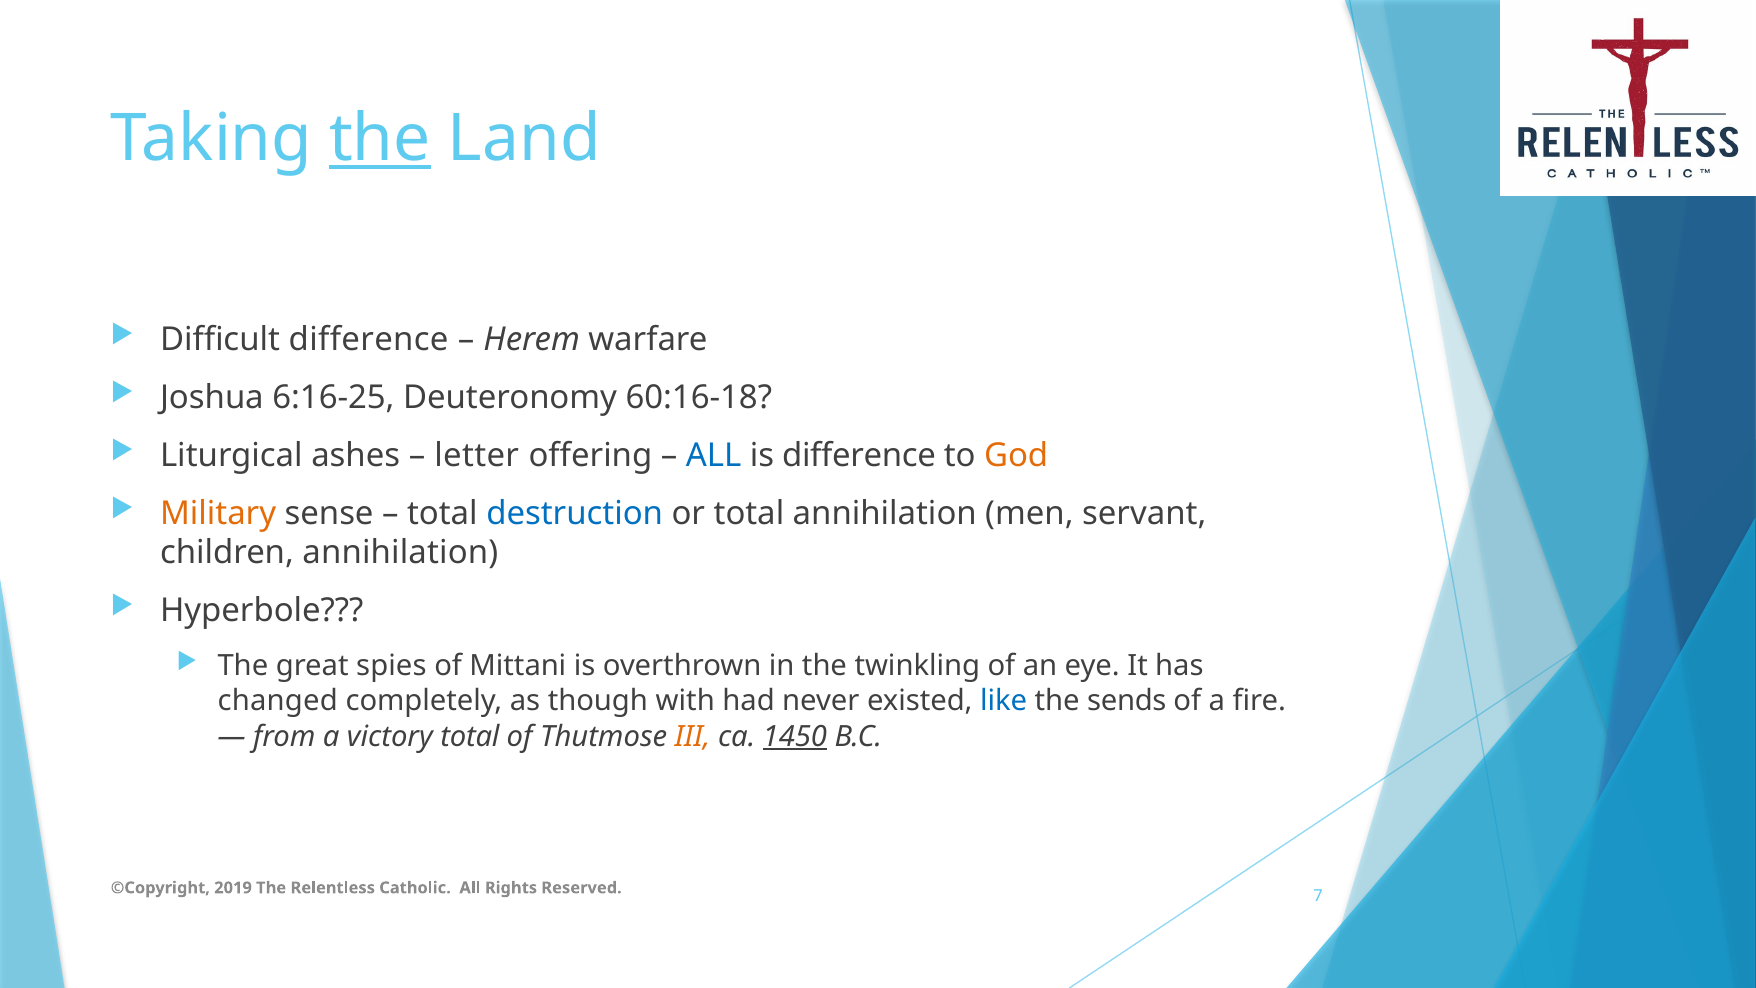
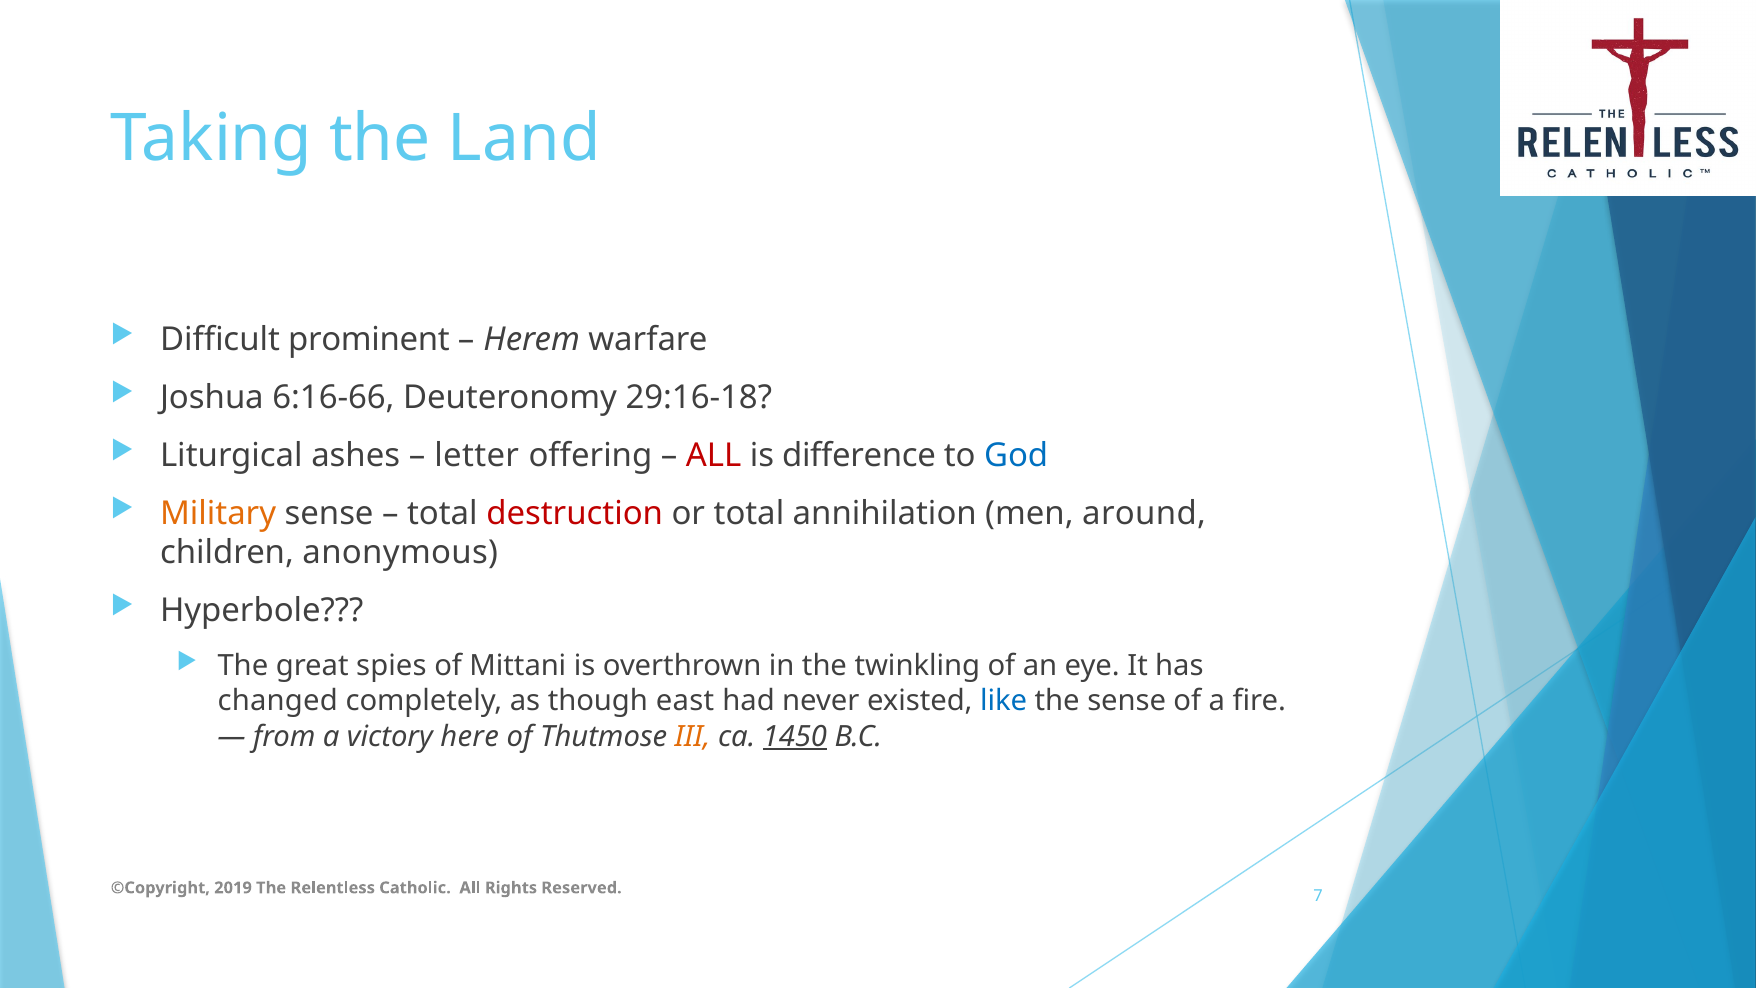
the at (380, 138) underline: present -> none
Difficult difference: difference -> prominent
6:16-25: 6:16-25 -> 6:16-66
60:16-18: 60:16-18 -> 29:16-18
ALL at (714, 455) colour: blue -> red
God colour: orange -> blue
destruction colour: blue -> red
servant: servant -> around
children annihilation: annihilation -> anonymous
with: with -> east
the sends: sends -> sense
victory total: total -> here
